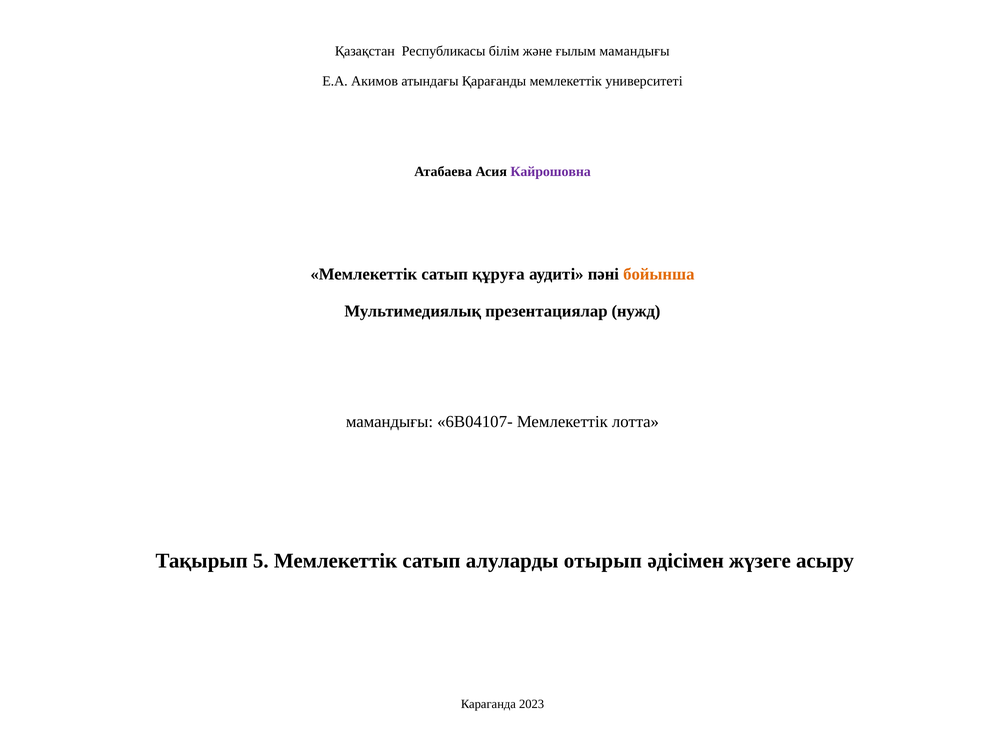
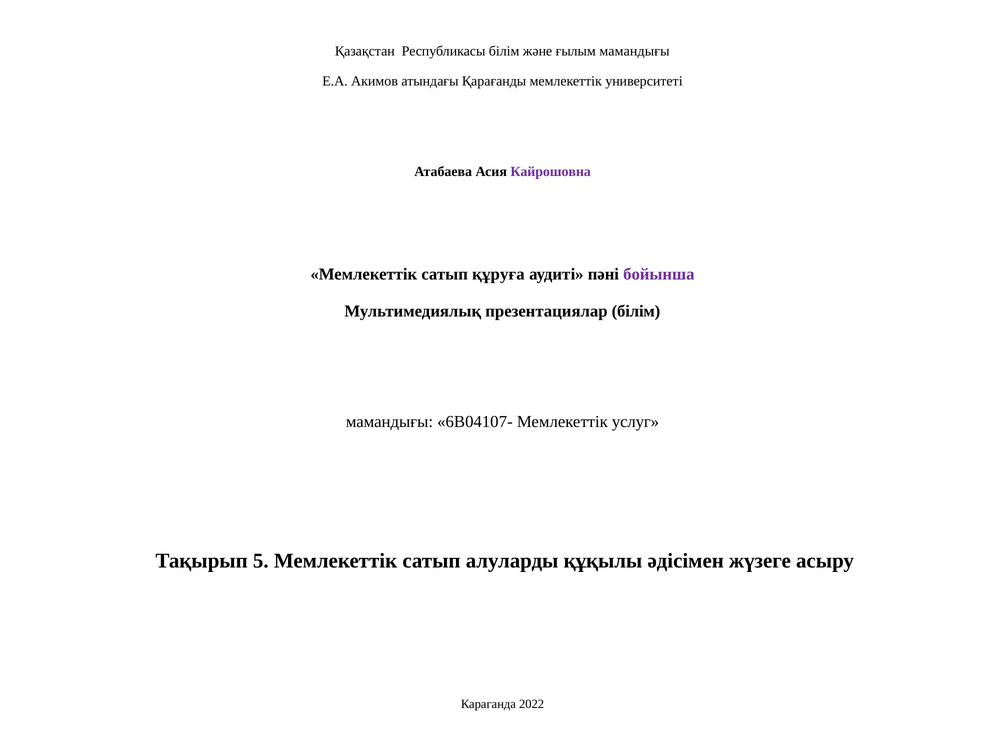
бойынша colour: orange -> purple
презентациялар нужд: нужд -> білім
лотта: лотта -> услуг
отырып: отырып -> құқылы
2023: 2023 -> 2022
